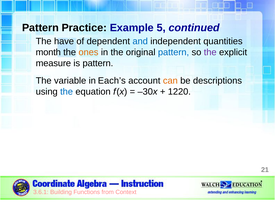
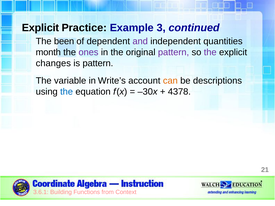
Pattern at (40, 28): Pattern -> Explicit
5: 5 -> 3
have: have -> been
and colour: blue -> purple
ones colour: orange -> purple
pattern at (174, 52) colour: blue -> purple
measure: measure -> changes
Each’s: Each’s -> Write’s
1220: 1220 -> 4378
